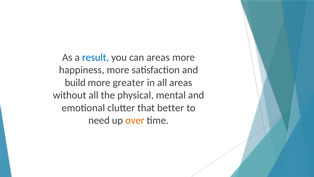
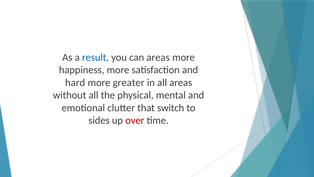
build: build -> hard
better: better -> switch
need: need -> sides
over colour: orange -> red
